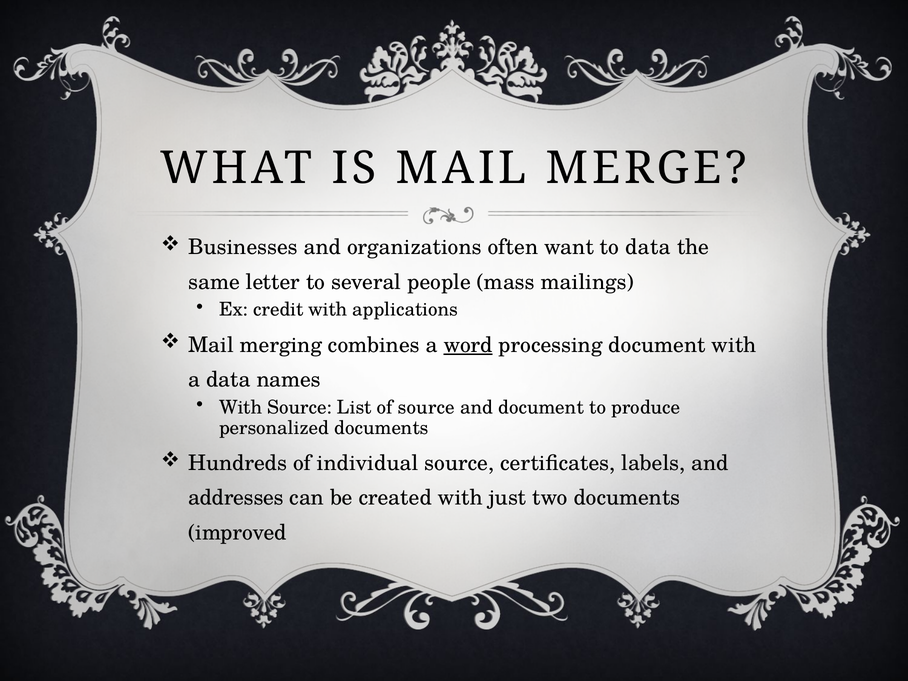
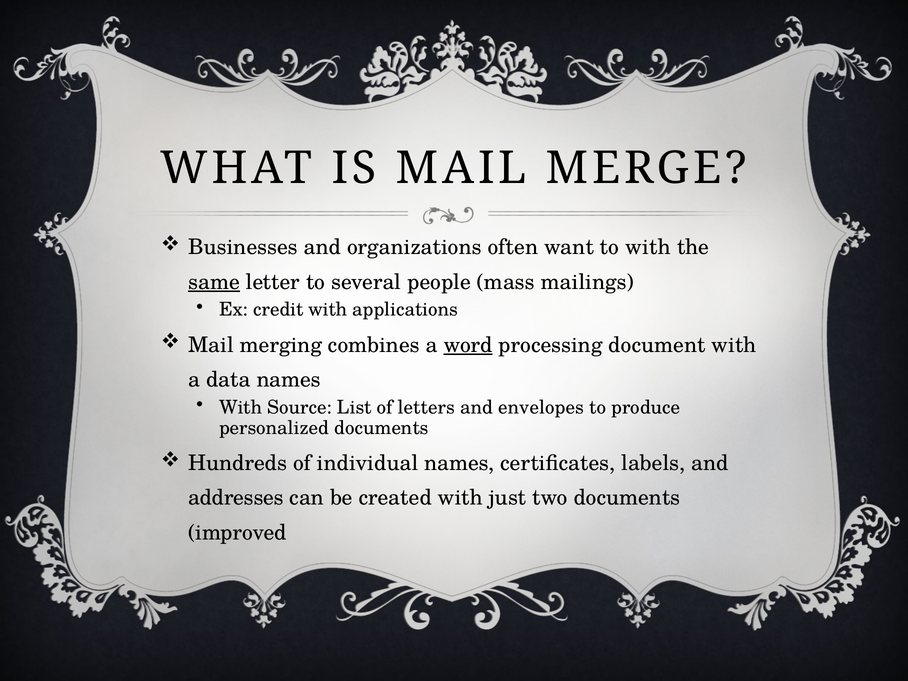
to data: data -> with
same underline: none -> present
of source: source -> letters
and document: document -> envelopes
individual source: source -> names
